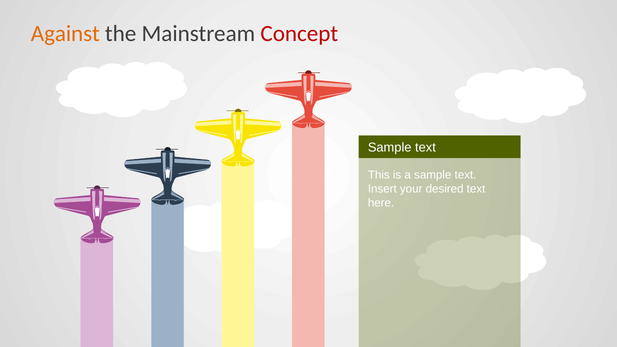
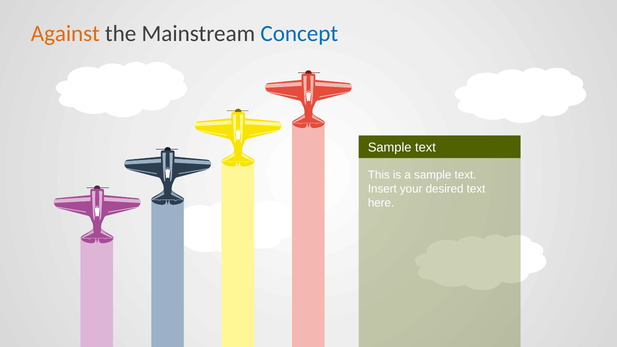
Concept colour: red -> blue
